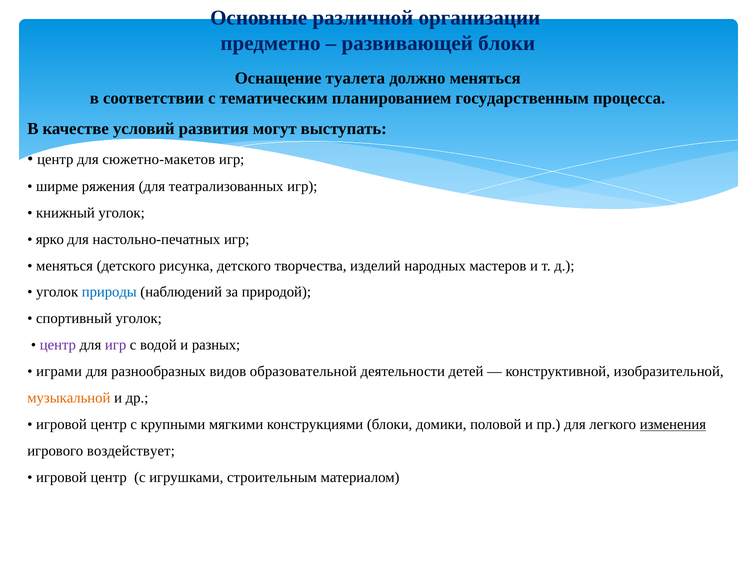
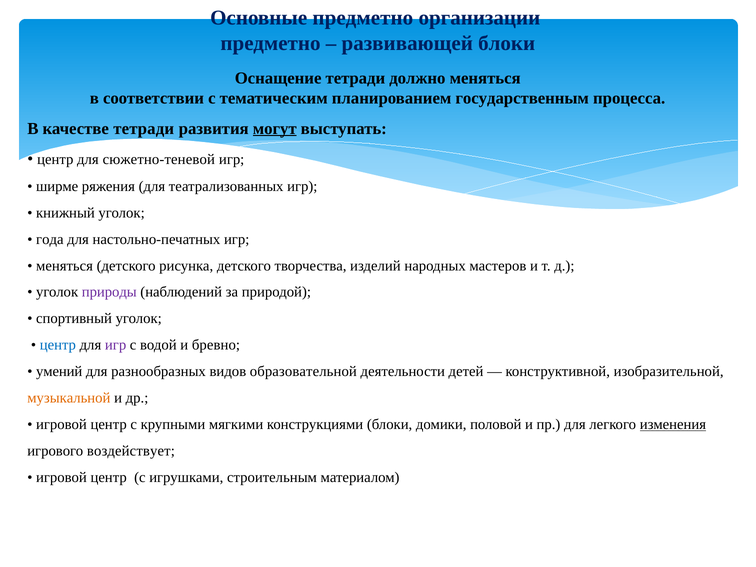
Основные различной: различной -> предметно
Оснащение туалета: туалета -> тетради
качестве условий: условий -> тетради
могут underline: none -> present
сюжетно-макетов: сюжетно-макетов -> сюжетно-теневой
ярко: ярко -> года
природы colour: blue -> purple
центр at (58, 345) colour: purple -> blue
разных: разных -> бревно
играми: играми -> умений
